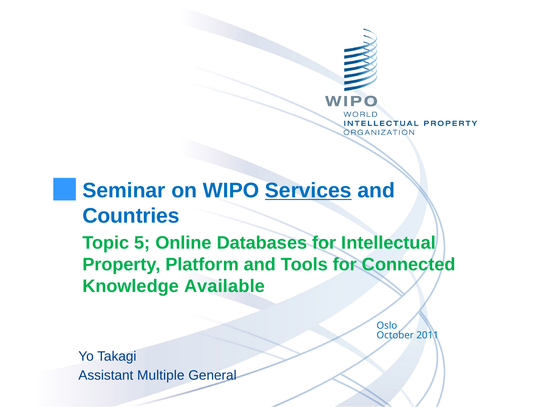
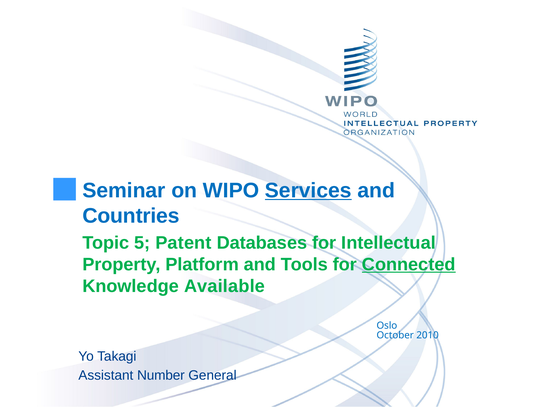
Online: Online -> Patent
Connected underline: none -> present
2011: 2011 -> 2010
Multiple: Multiple -> Number
